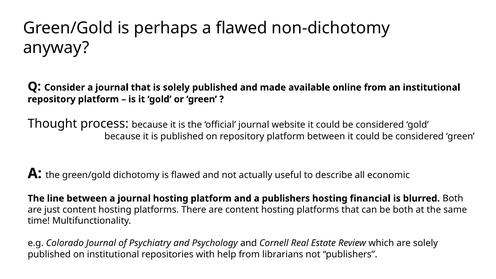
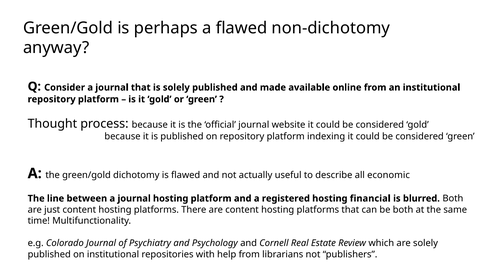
platform between: between -> indexing
a publishers: publishers -> registered
